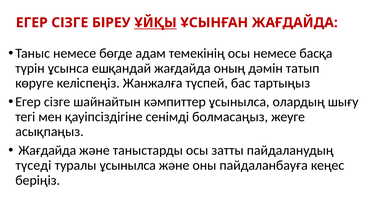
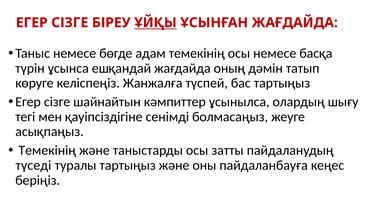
Жағдайда at (47, 150): Жағдайда -> Темекінің
туралы ұсынылса: ұсынылса -> тартыңыз
